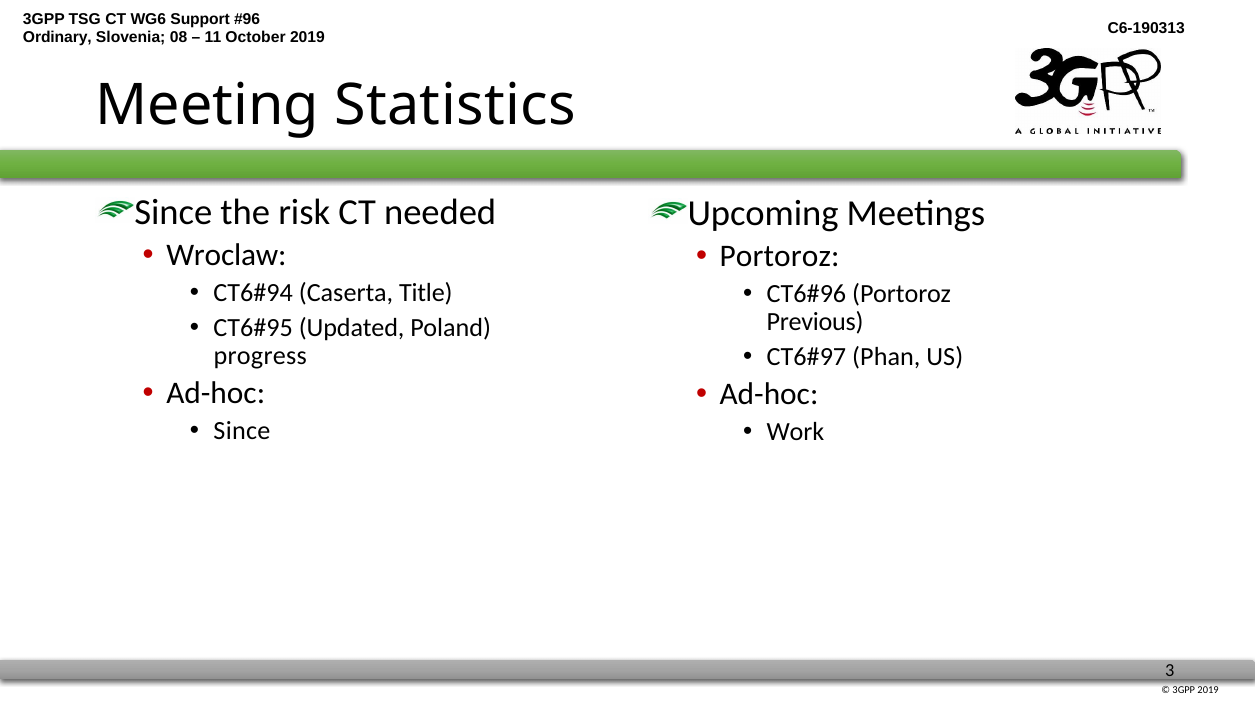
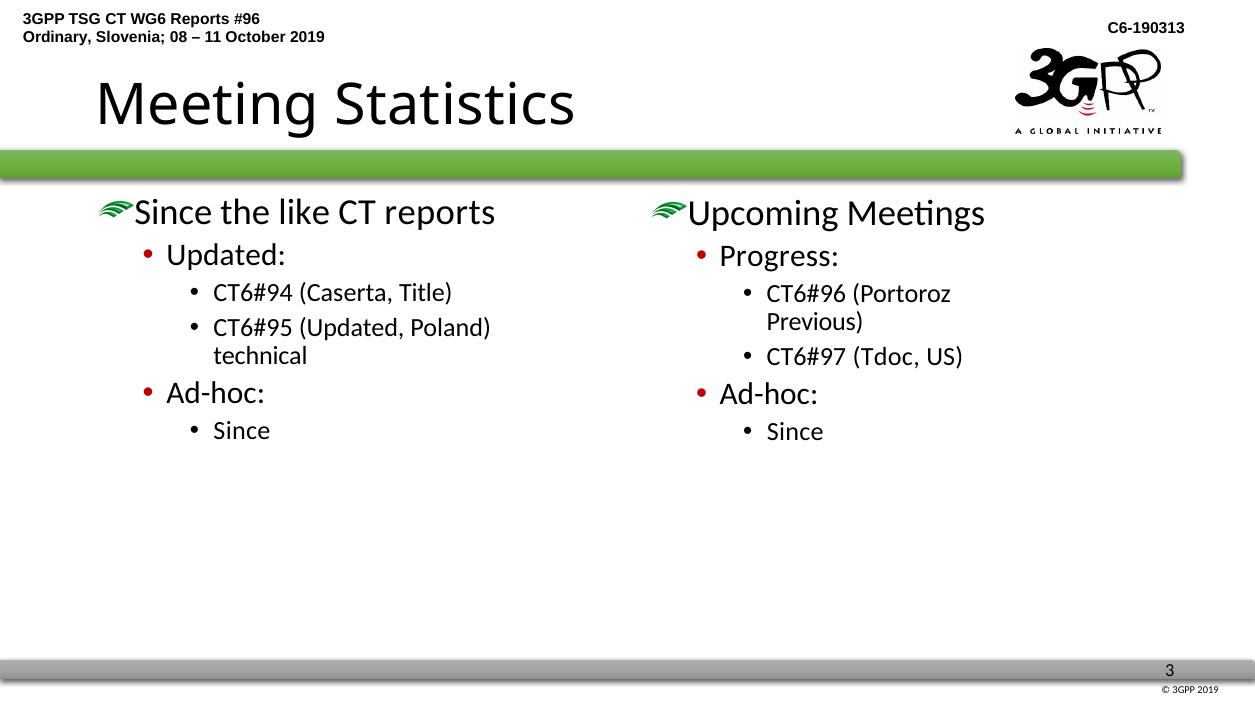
Support at (200, 19): Support -> Reports
risk: risk -> like
CT needed: needed -> reports
Wroclaw at (226, 255): Wroclaw -> Updated
Portoroz at (779, 256): Portoroz -> Progress
Phan: Phan -> Tdoc
progress: progress -> technical
Work at (795, 432): Work -> Since
